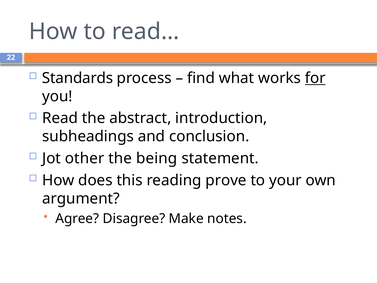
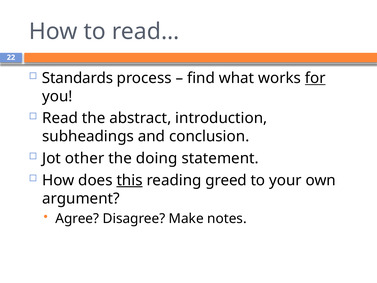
being: being -> doing
this underline: none -> present
prove: prove -> greed
